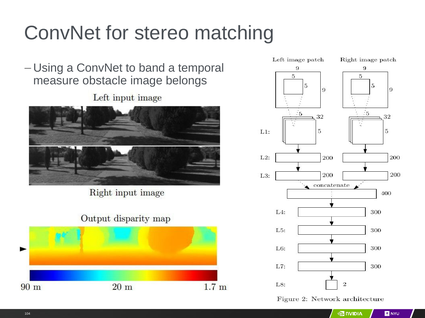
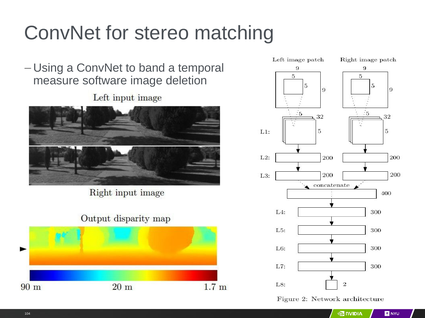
obstacle: obstacle -> software
belongs: belongs -> deletion
